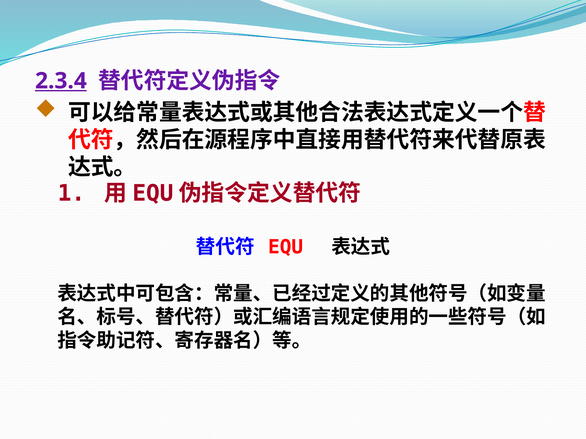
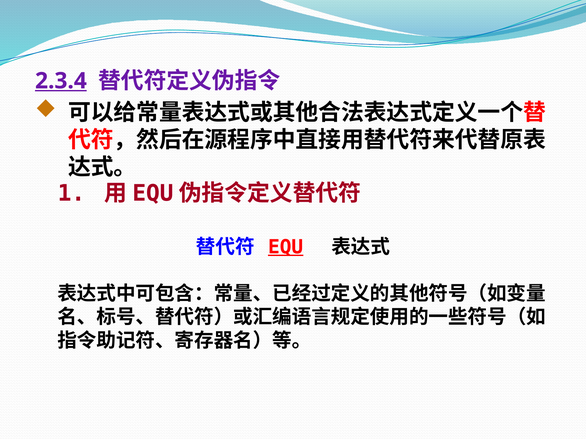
EQU underline: none -> present
